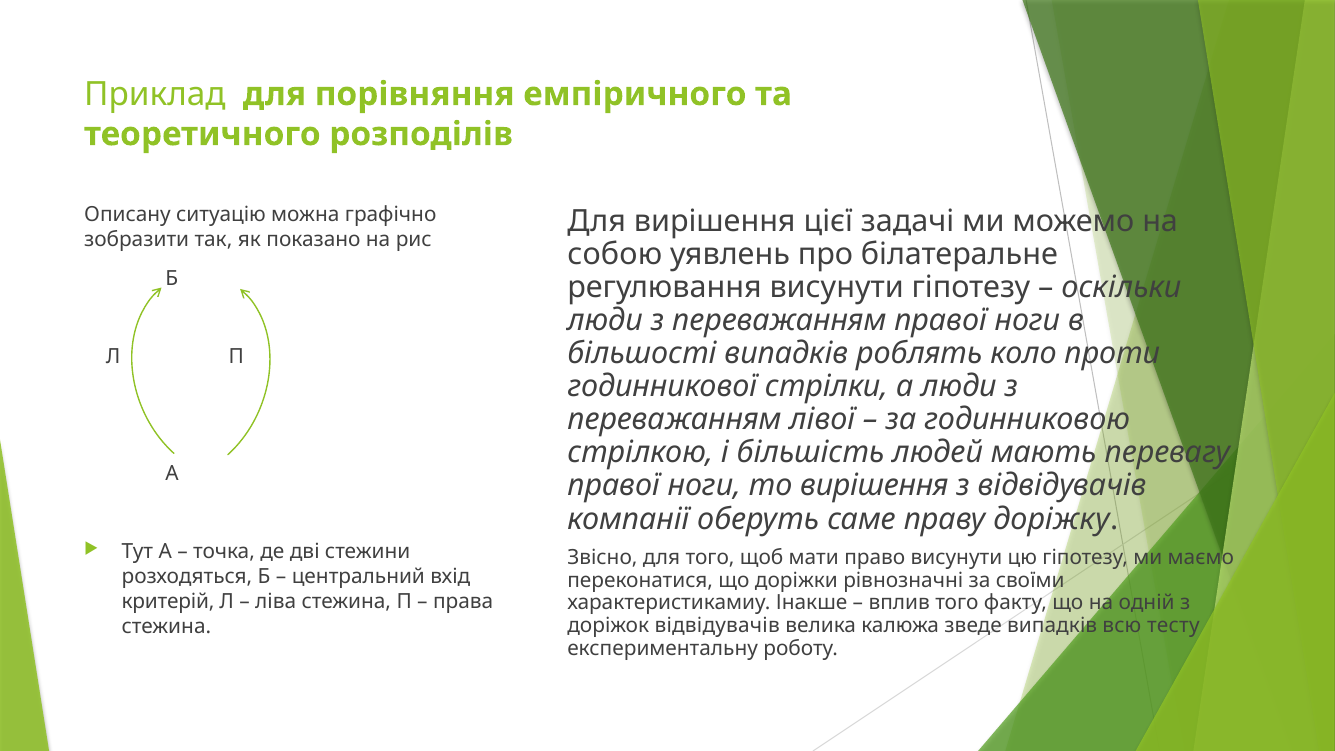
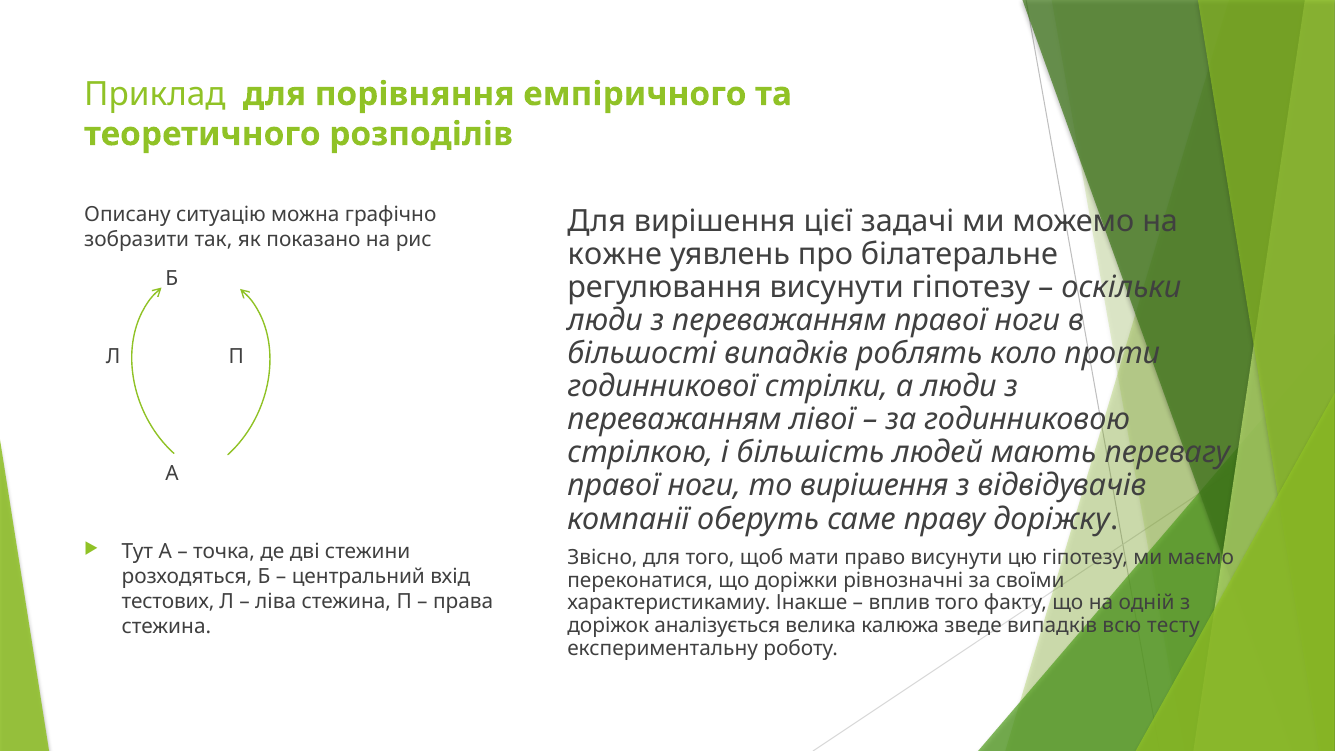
собою: собою -> кожне
критерій: критерій -> тестових
доріжок відвідувачів: відвідувачів -> аналізується
